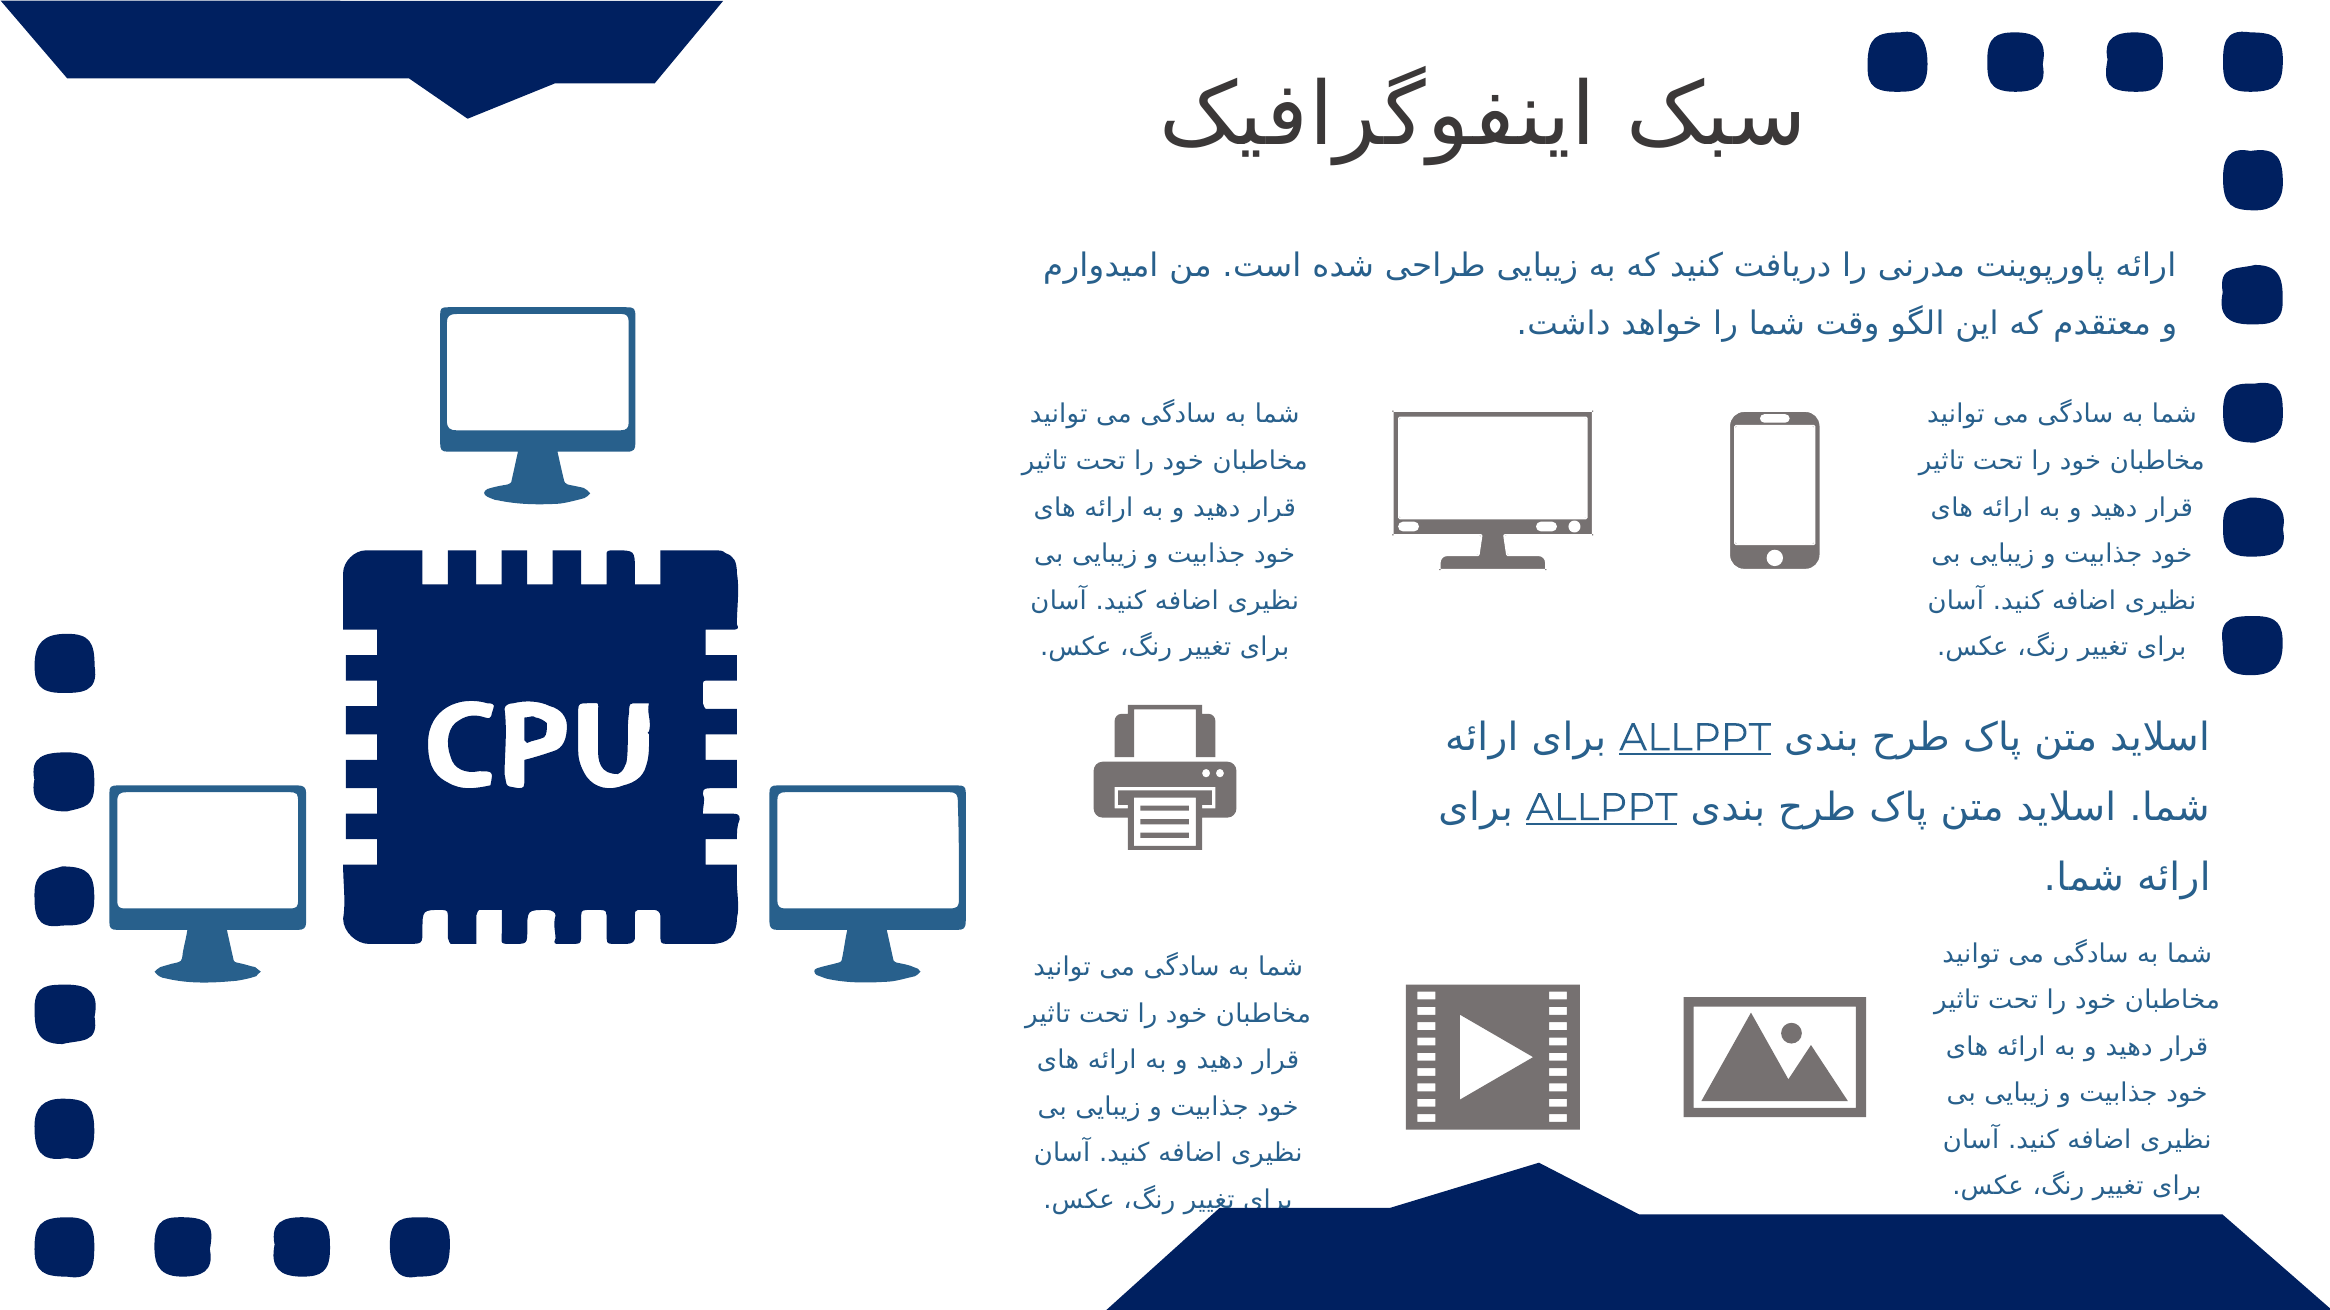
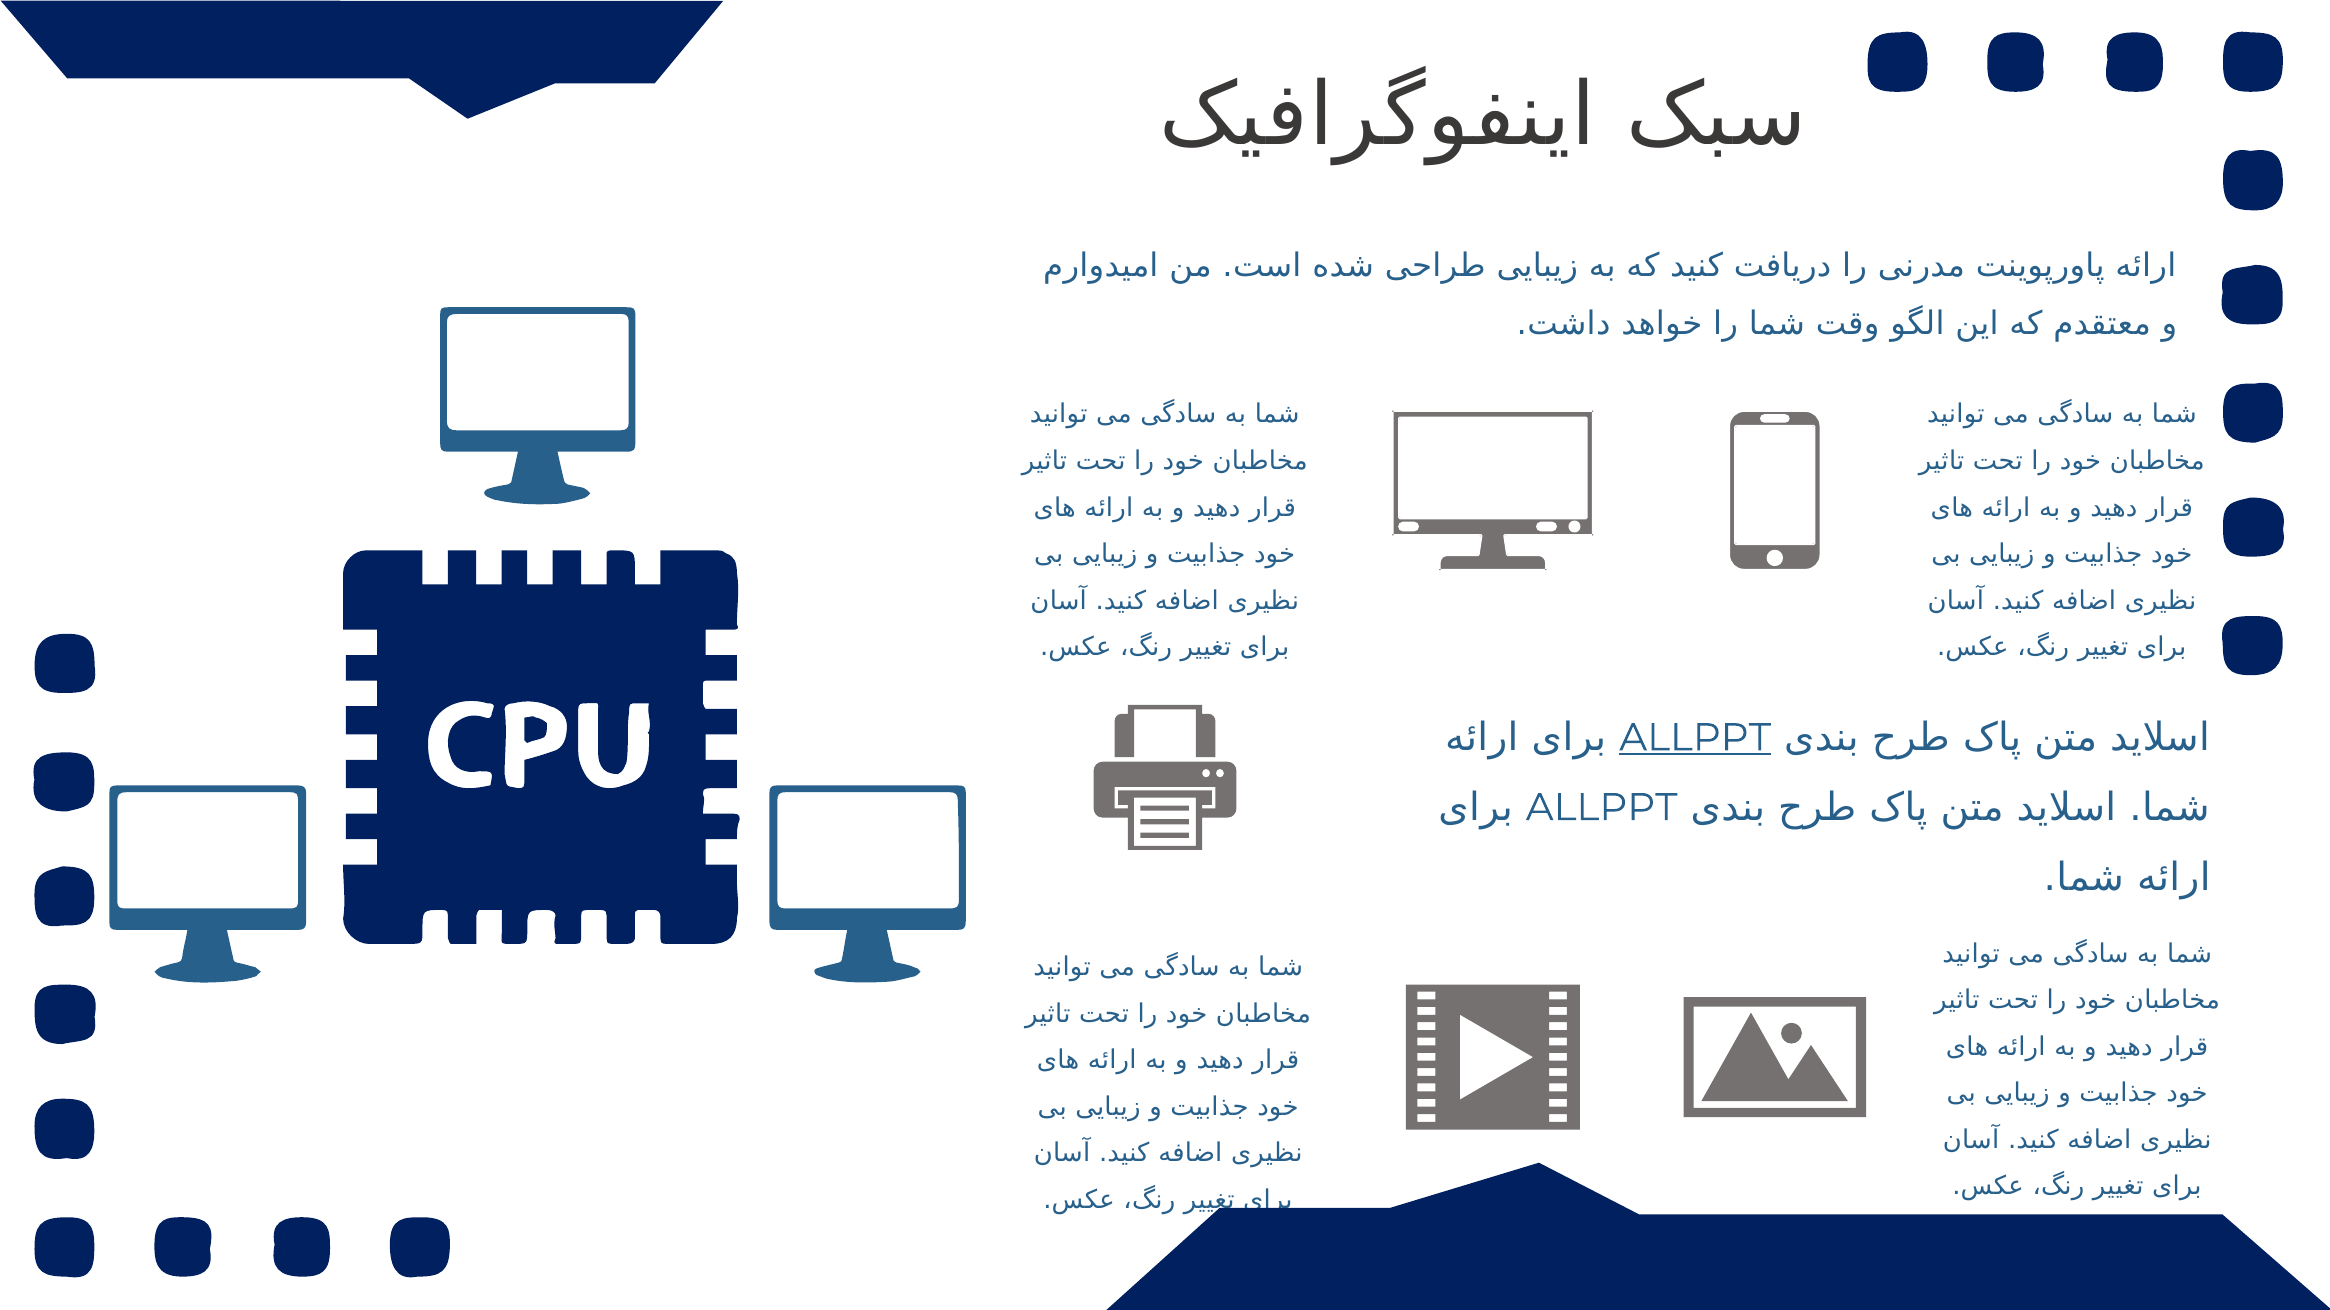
ALLPPT at (1602, 808) underline: present -> none
